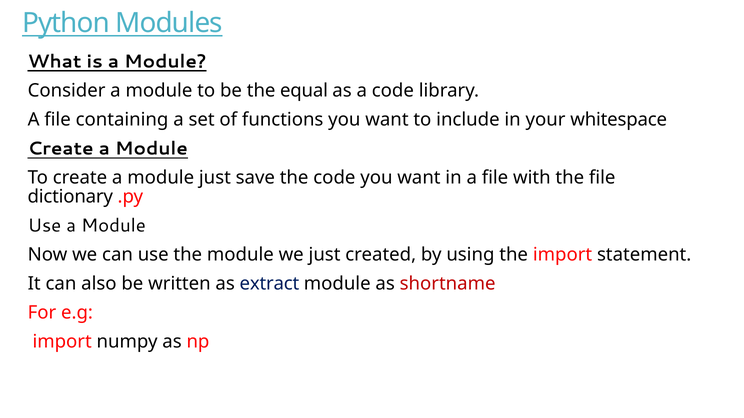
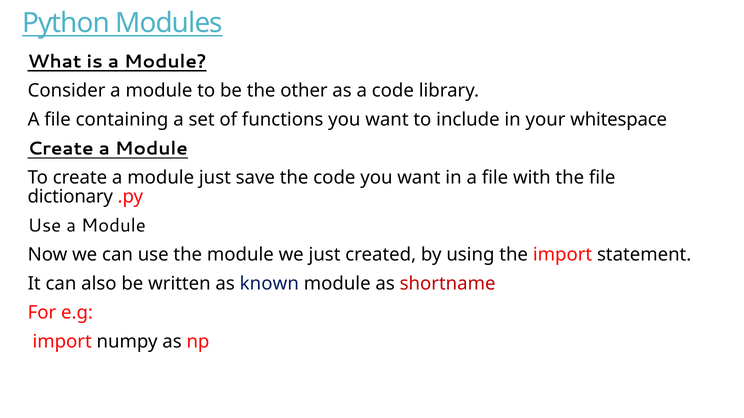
equal: equal -> other
extract: extract -> known
